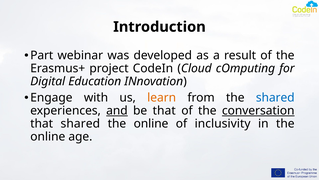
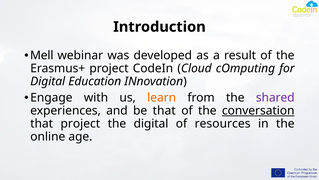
Part: Part -> Mell
shared at (275, 97) colour: blue -> purple
and underline: present -> none
that shared: shared -> project
online at (151, 123): online -> digital
inclusivity: inclusivity -> resources
